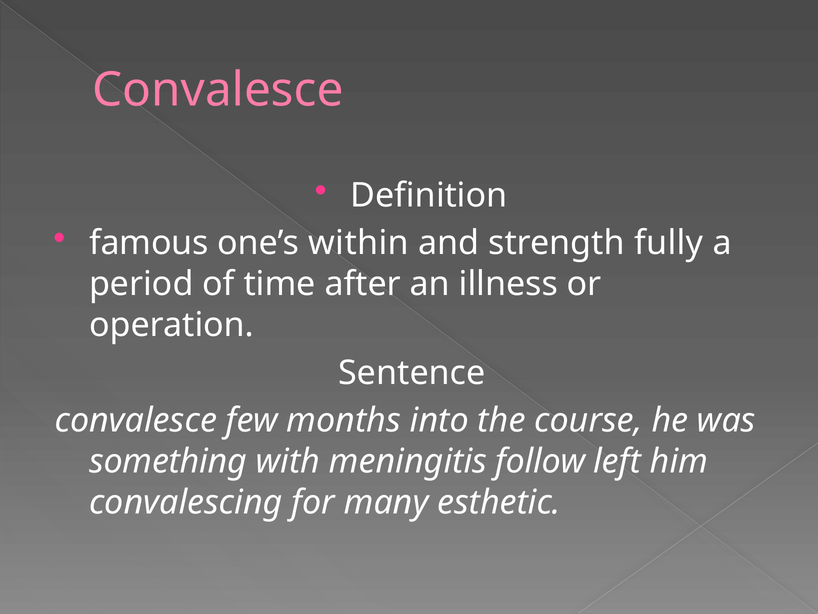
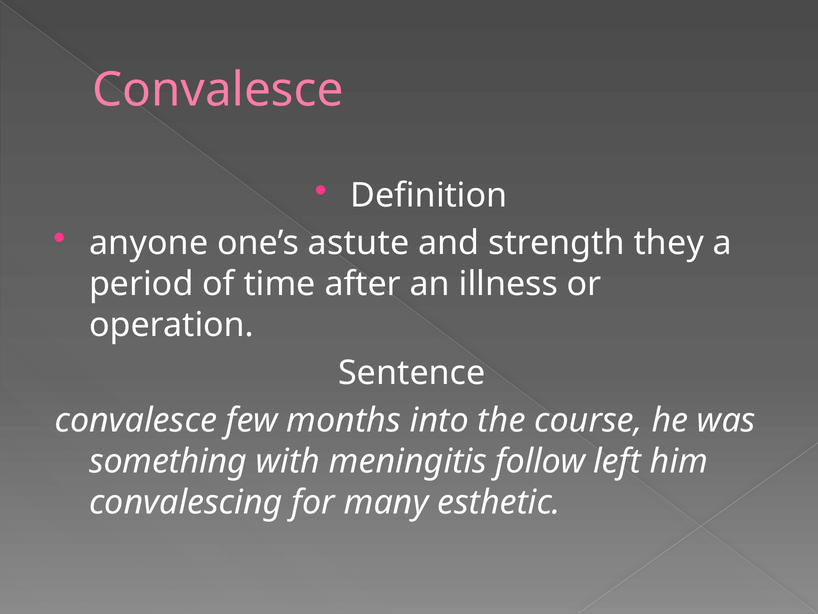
famous: famous -> anyone
within: within -> astute
fully: fully -> they
